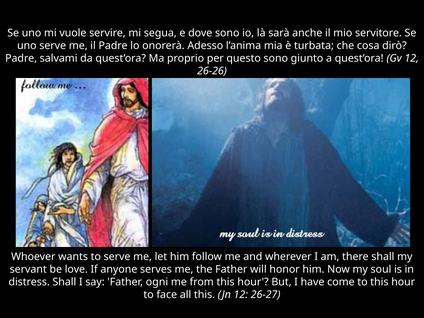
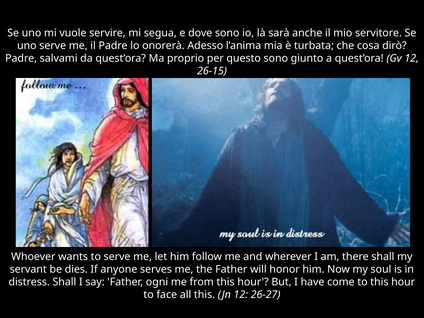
26-26: 26-26 -> 26-15
love: love -> dies
